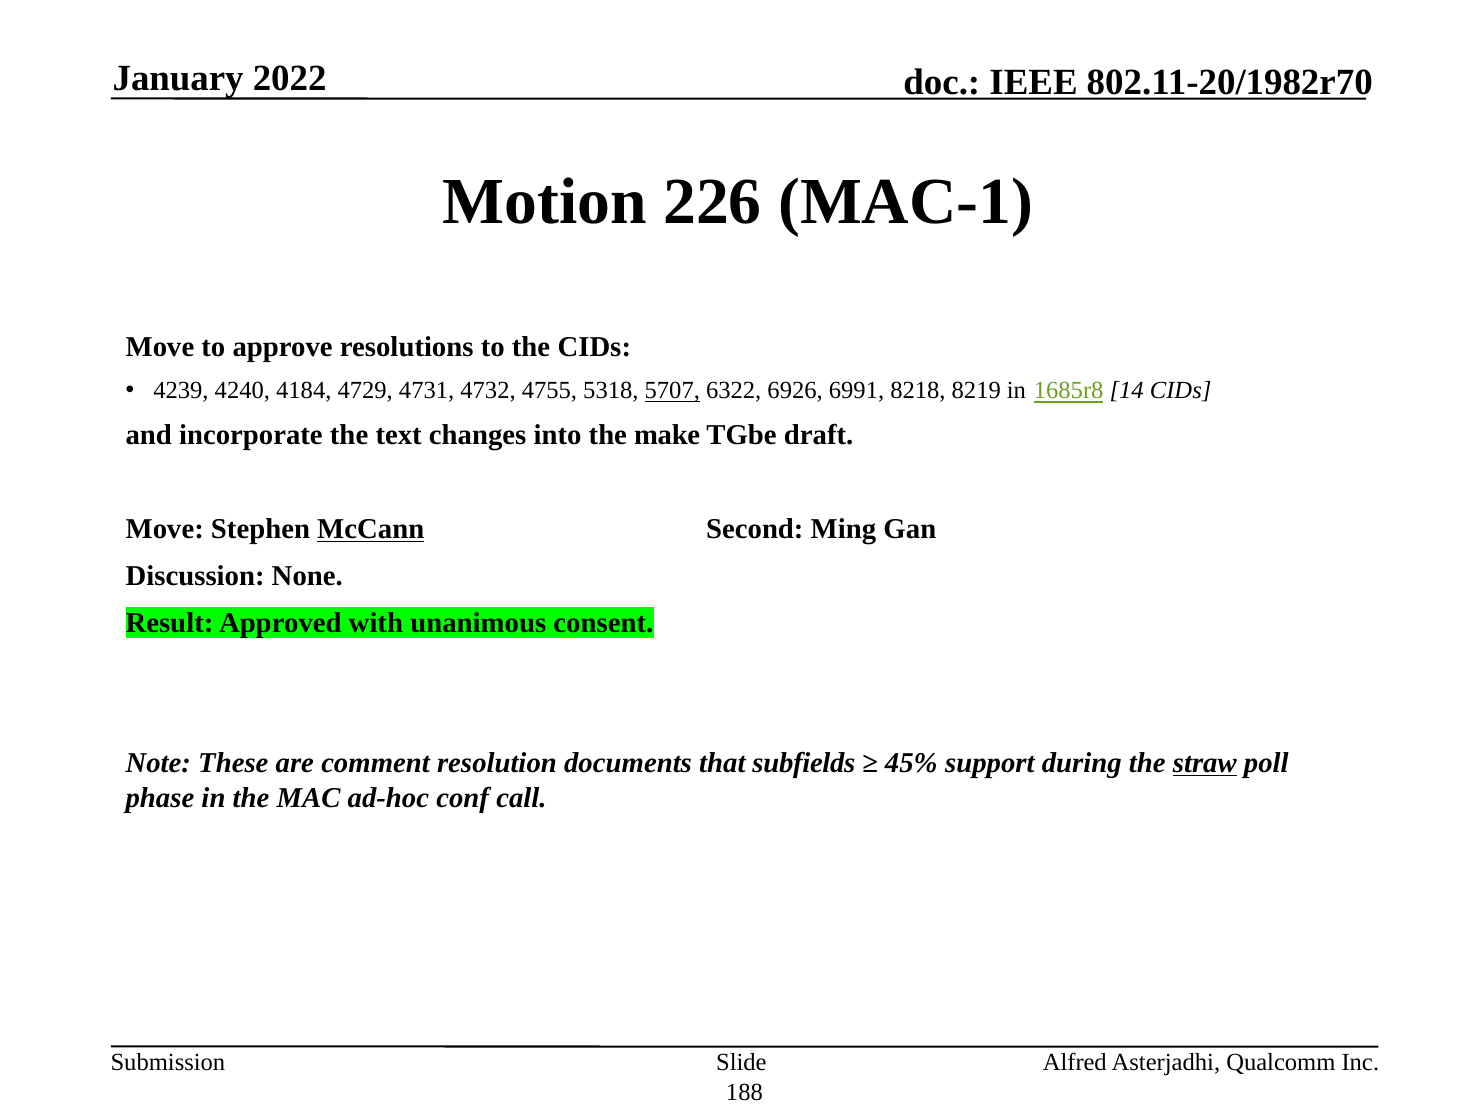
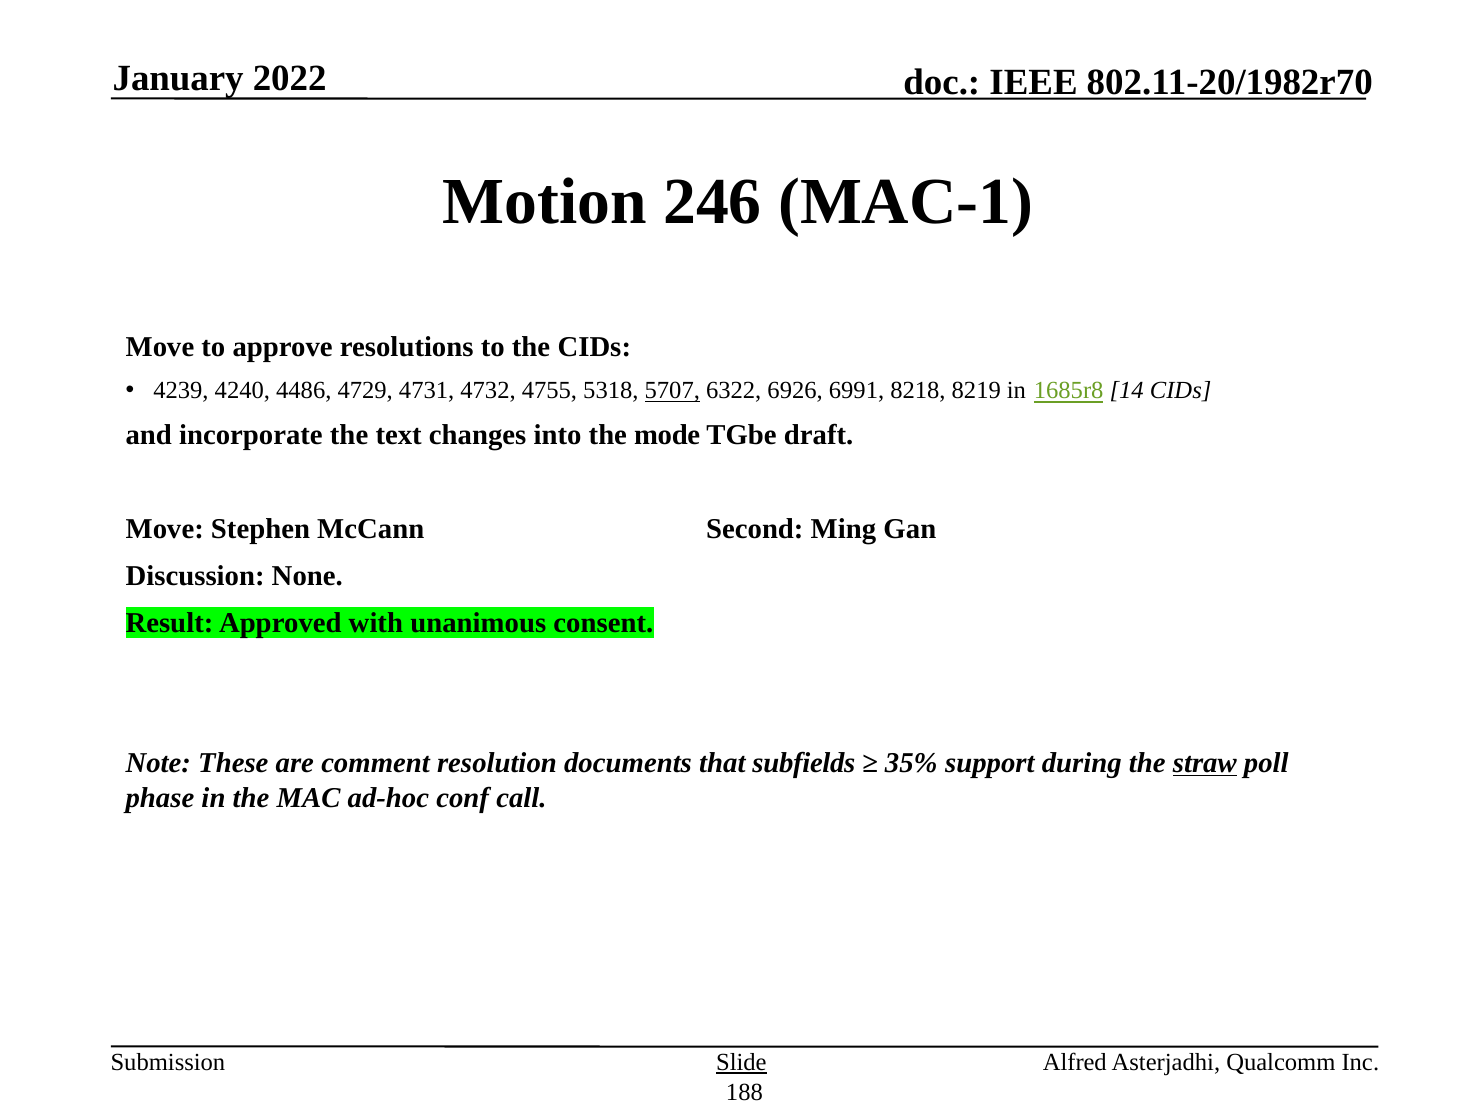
226: 226 -> 246
4184: 4184 -> 4486
make: make -> mode
McCann underline: present -> none
45%: 45% -> 35%
Slide underline: none -> present
